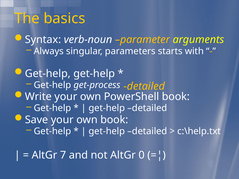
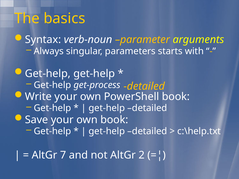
0: 0 -> 2
